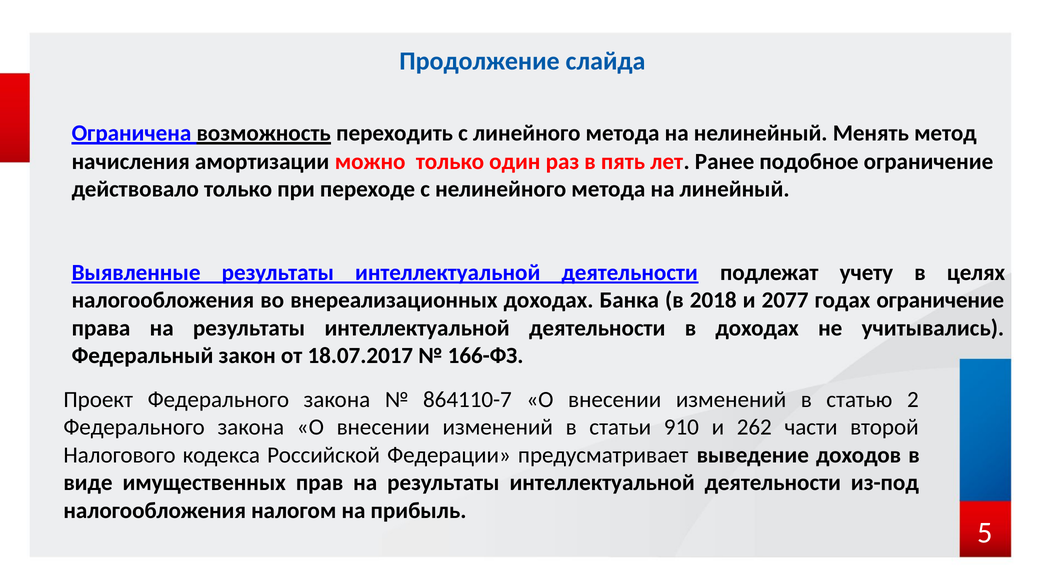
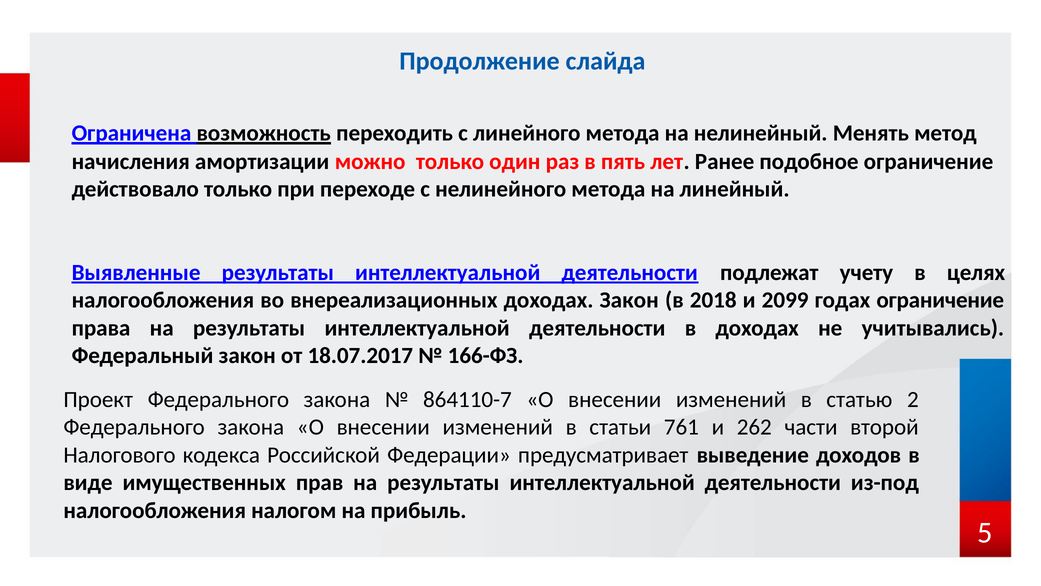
доходах Банка: Банка -> Закон
2077: 2077 -> 2099
910: 910 -> 761
